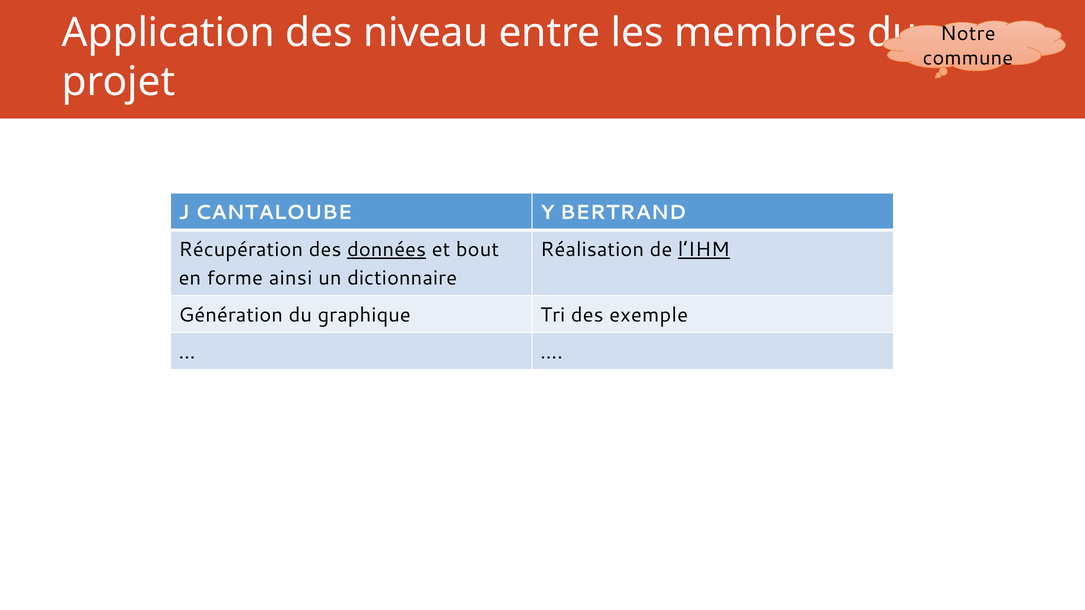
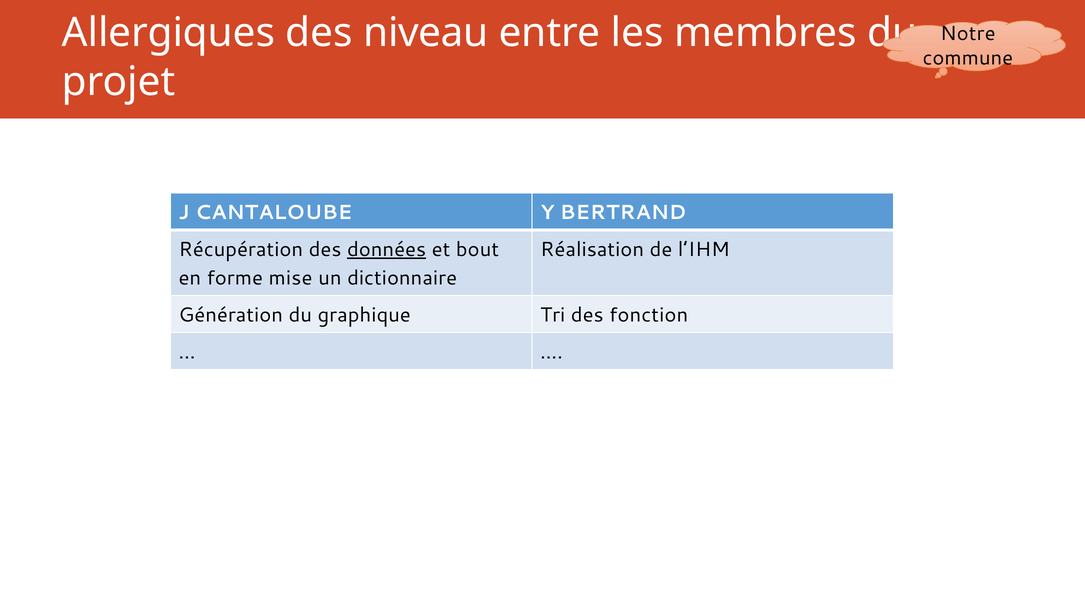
Application: Application -> Allergiques
l’IHM underline: present -> none
ainsi: ainsi -> mise
exemple: exemple -> fonction
